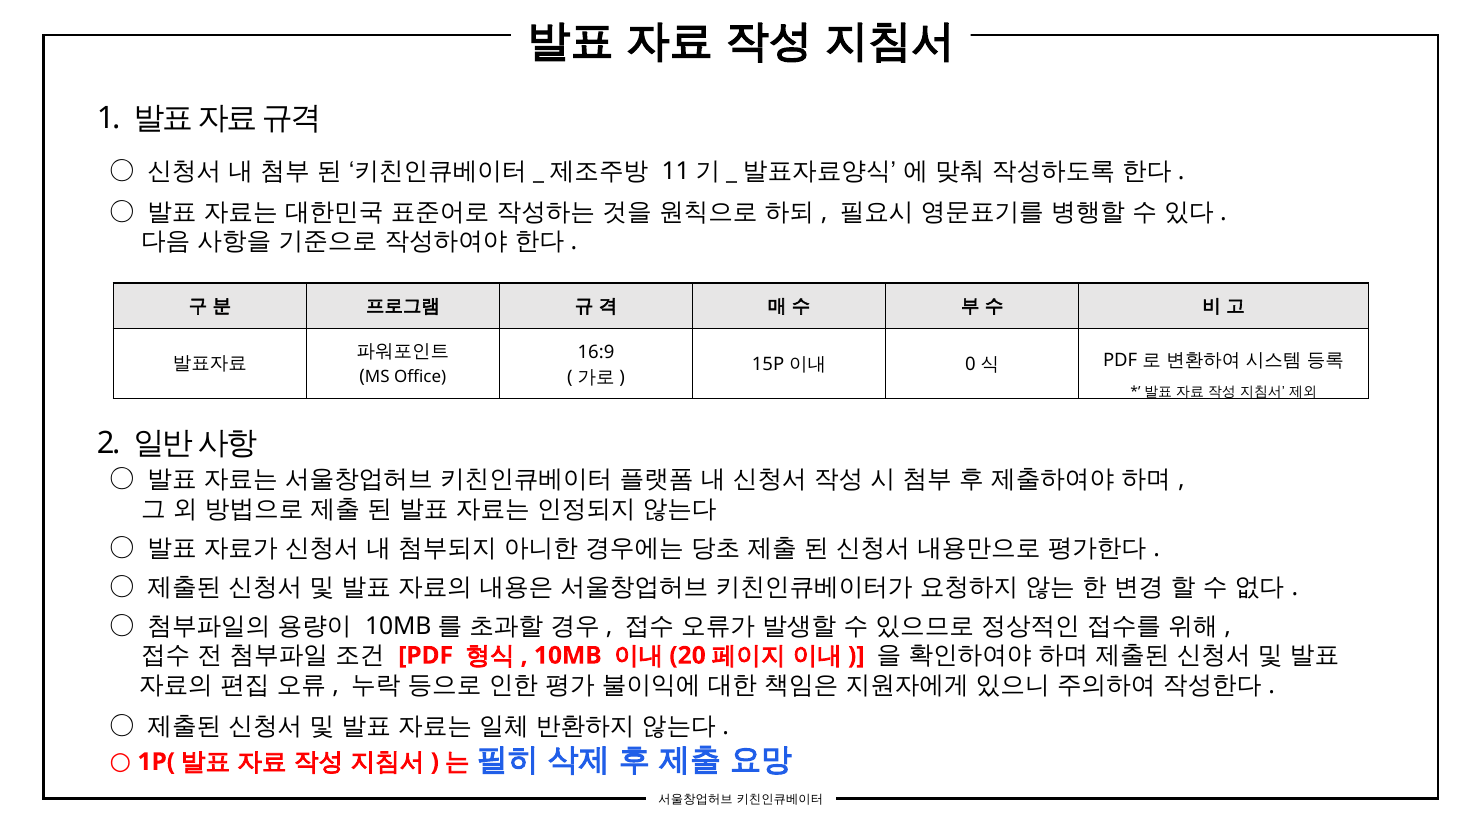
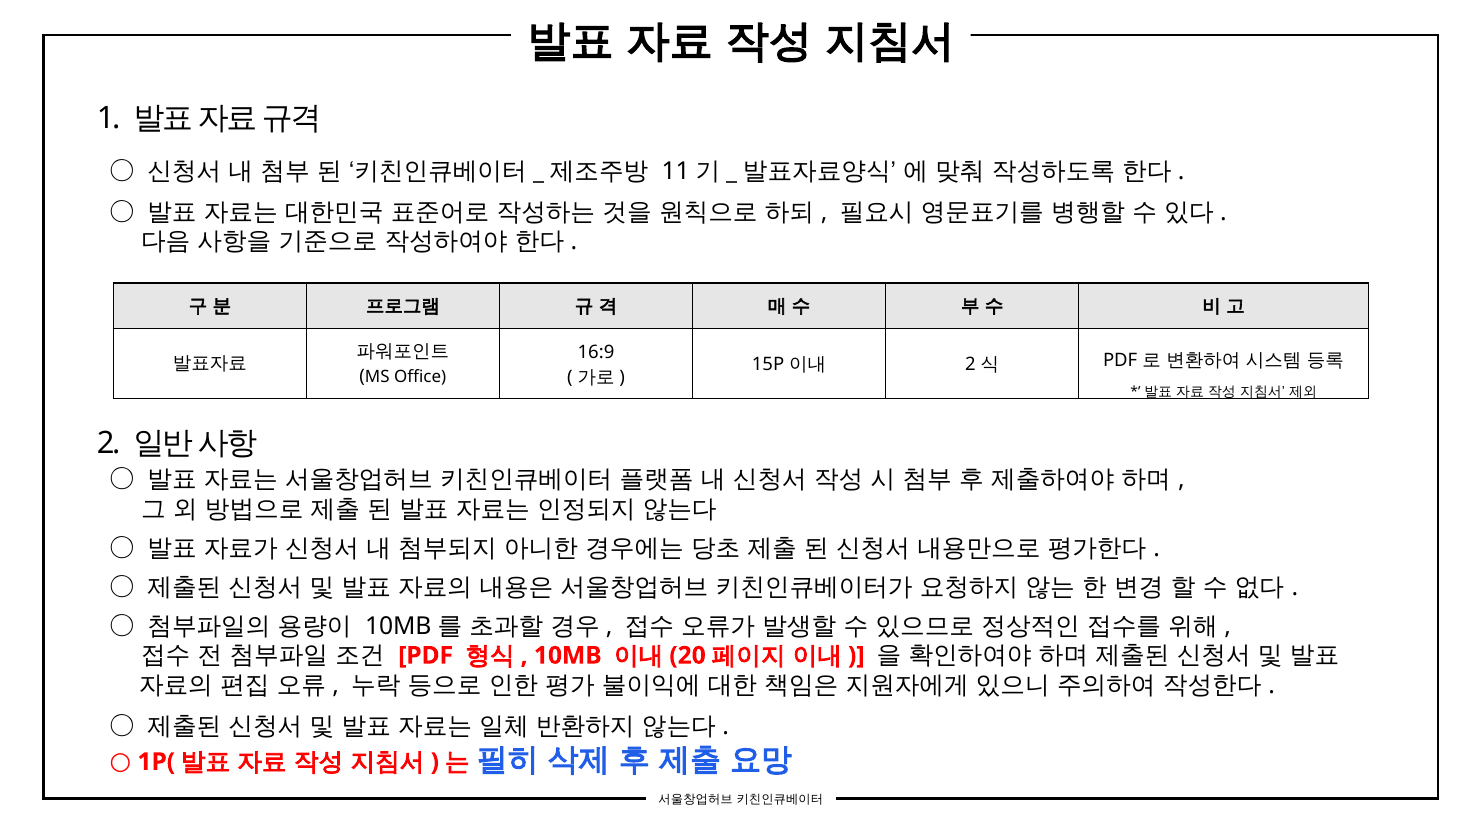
0 at (970, 364): 0 -> 2
